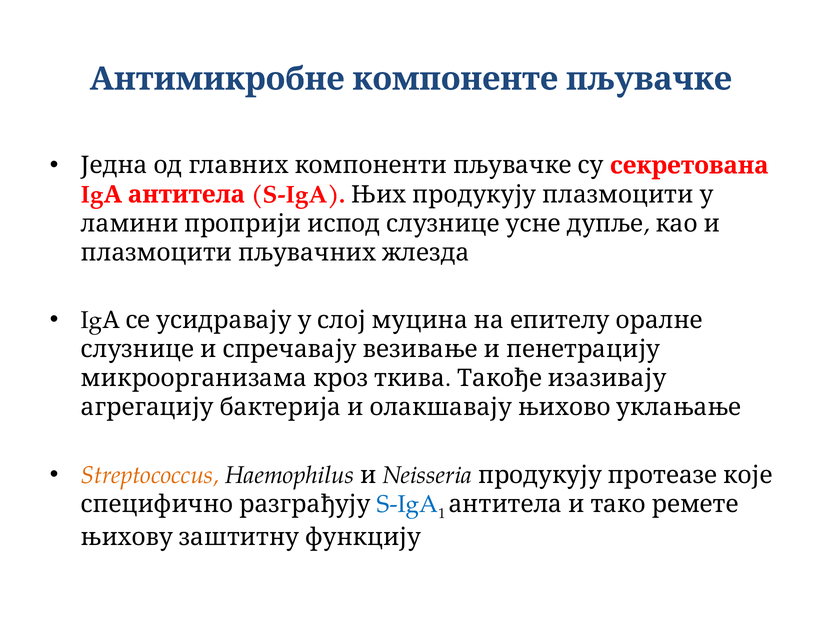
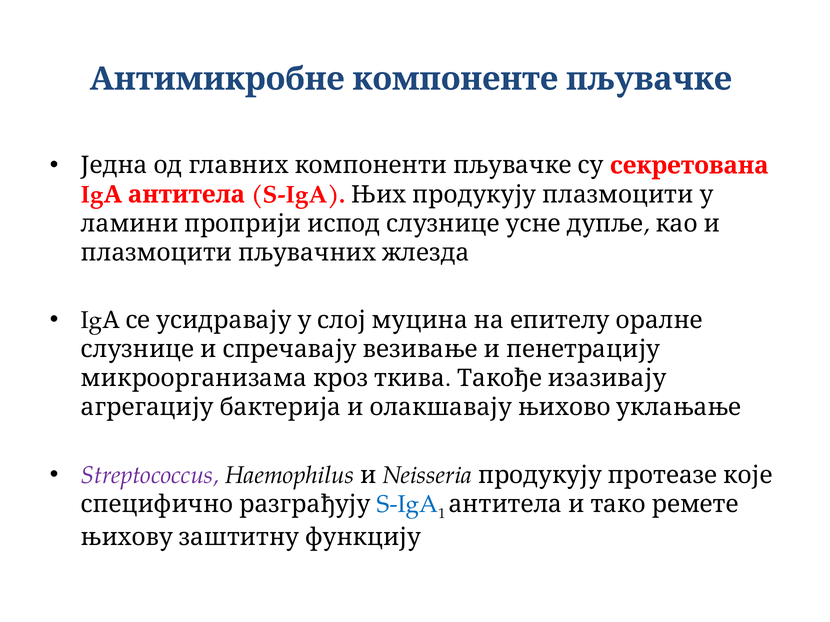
Streptococcus colour: orange -> purple
